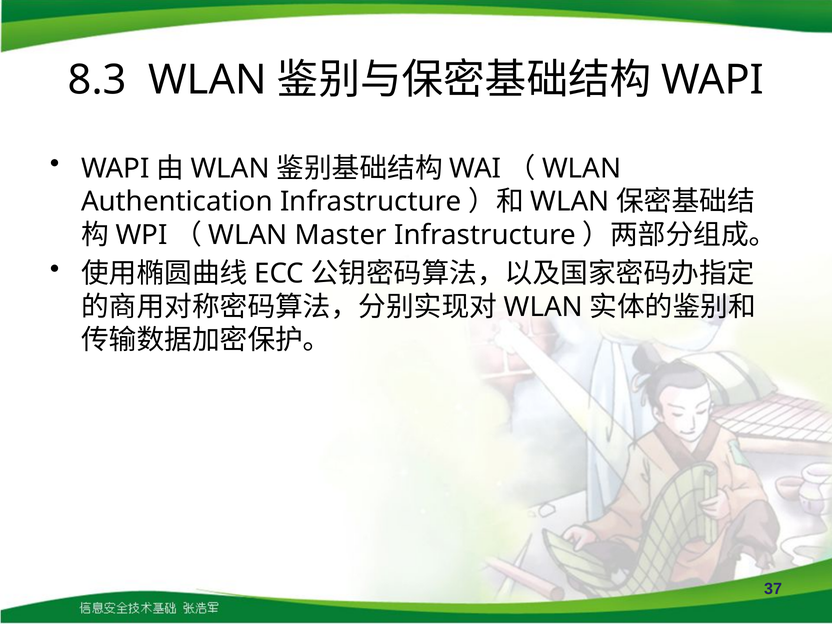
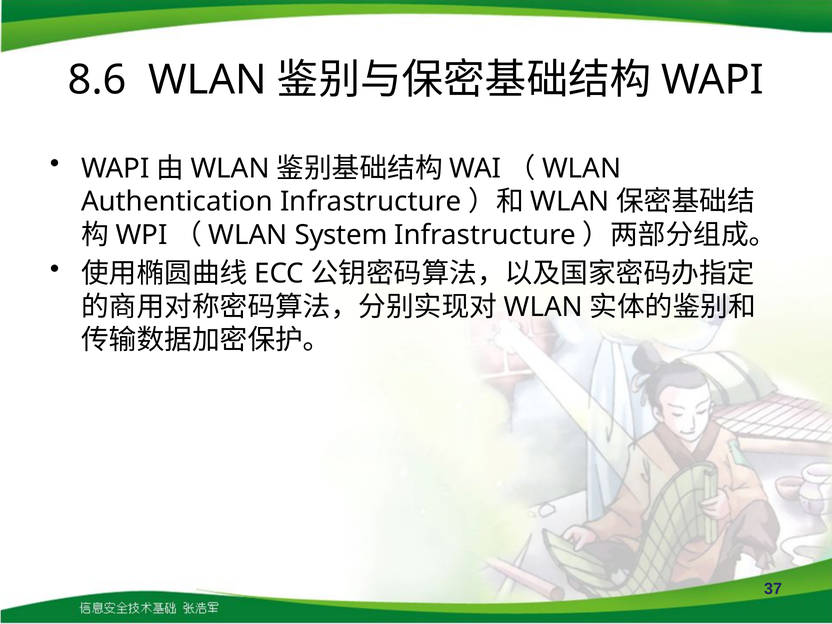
8.3: 8.3 -> 8.6
Master: Master -> System
